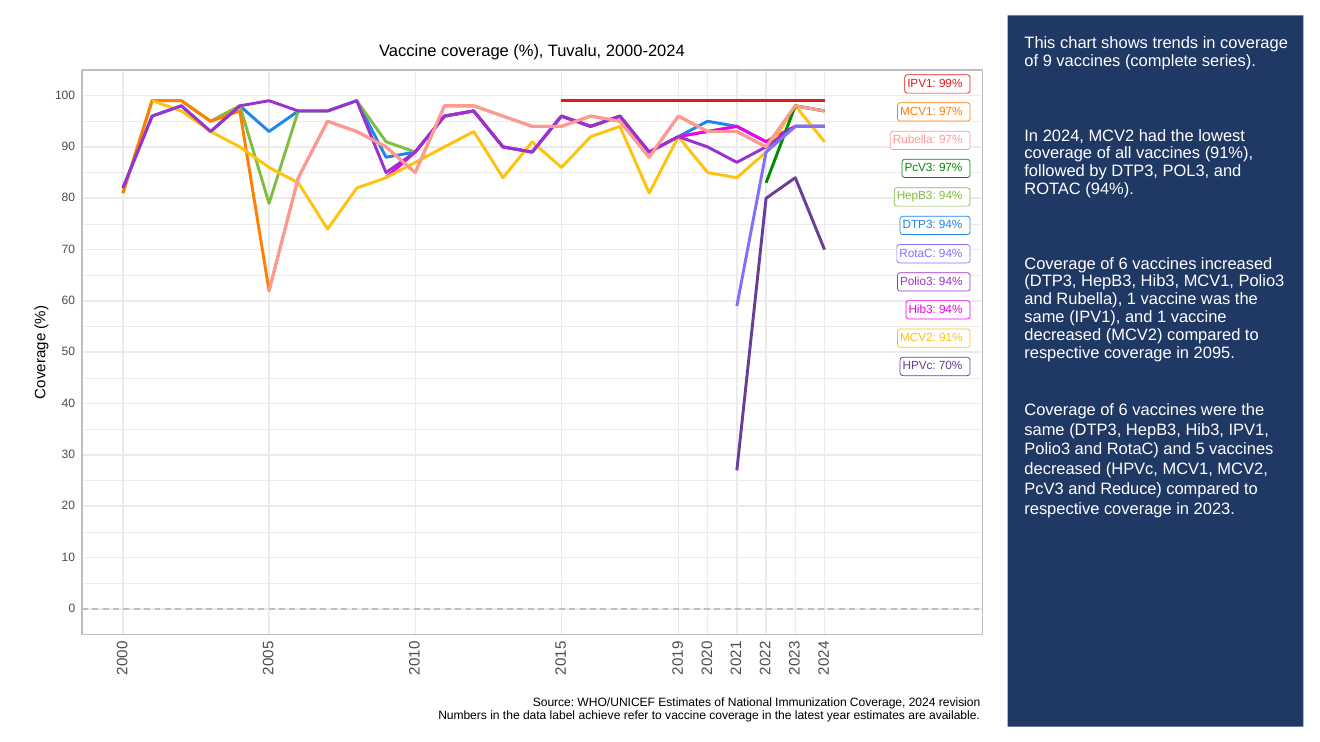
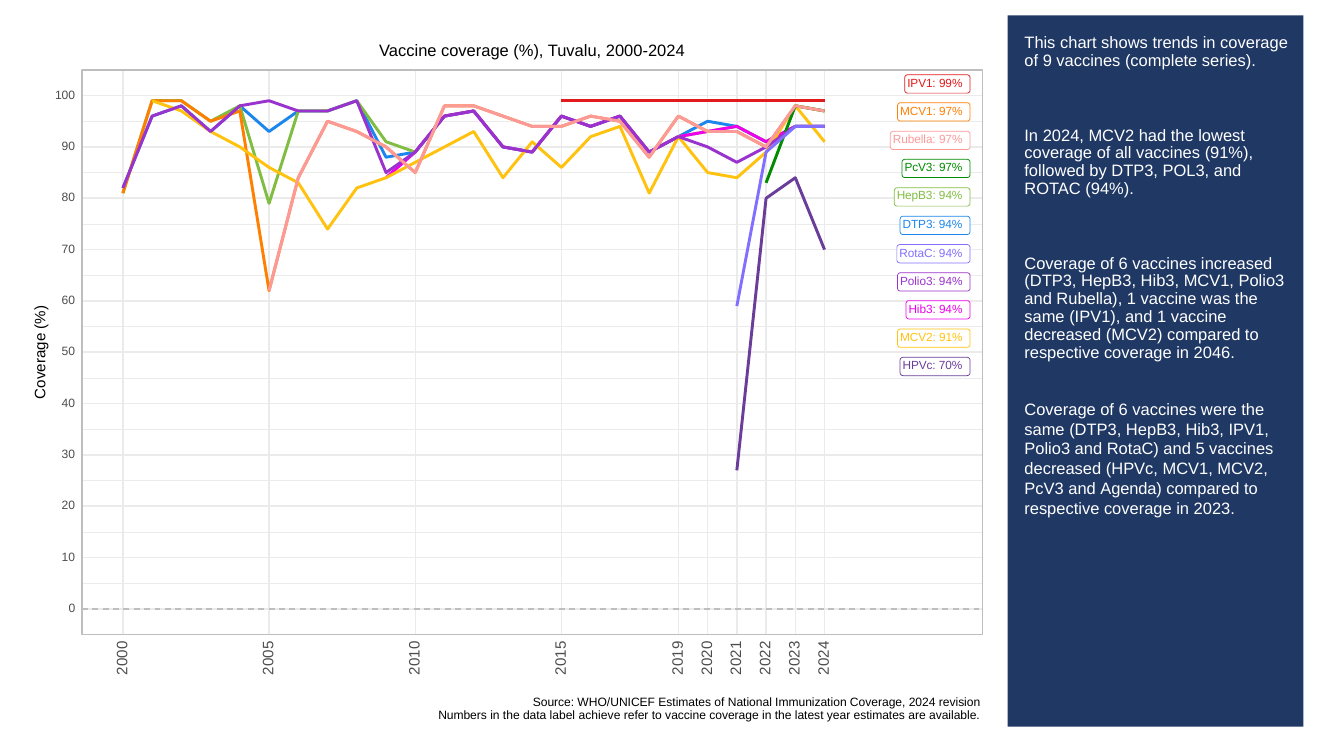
2095: 2095 -> 2046
Reduce: Reduce -> Agenda
